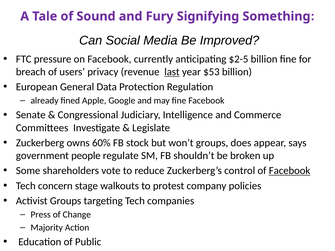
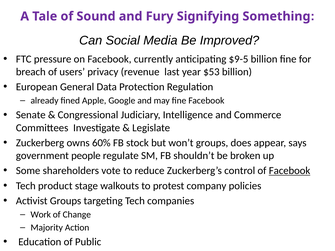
$2-5: $2-5 -> $9-5
last underline: present -> none
concern: concern -> product
Press: Press -> Work
